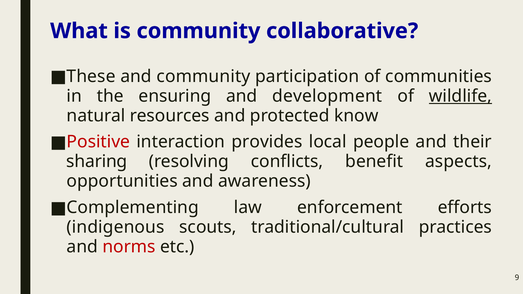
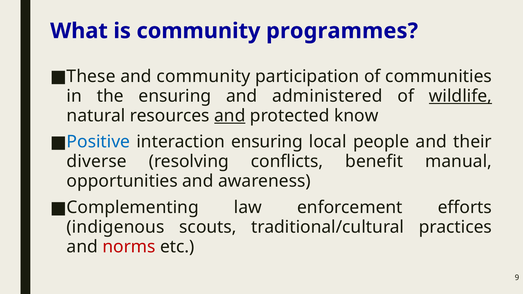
collaborative: collaborative -> programmes
development: development -> administered
and at (230, 116) underline: none -> present
Positive colour: red -> blue
interaction provides: provides -> ensuring
sharing: sharing -> diverse
aspects: aspects -> manual
